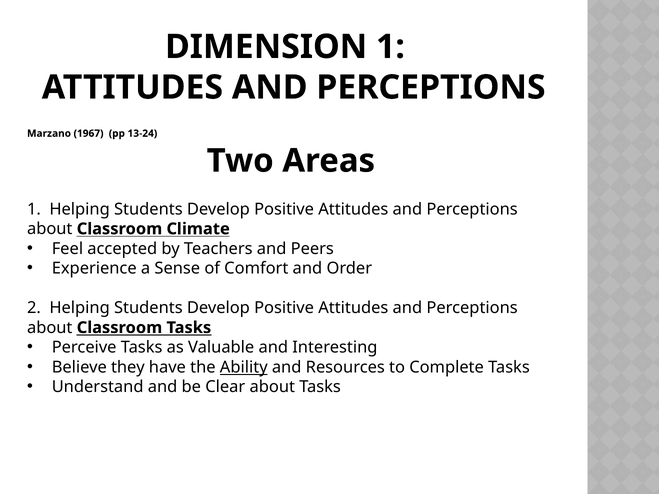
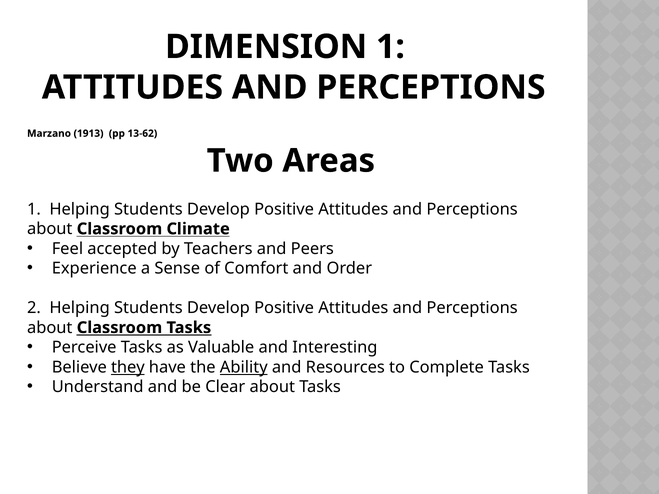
1967: 1967 -> 1913
13-24: 13-24 -> 13-62
they underline: none -> present
